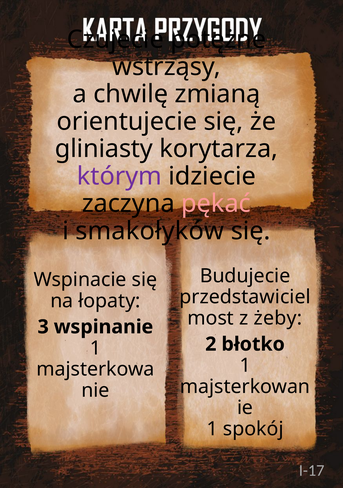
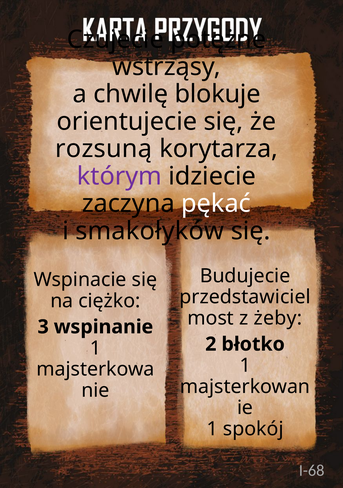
zmianą: zmianą -> blokuje
gliniasty: gliniasty -> rozsuną
pękać colour: pink -> white
łopaty: łopaty -> ciężko
I-17: I-17 -> I-68
